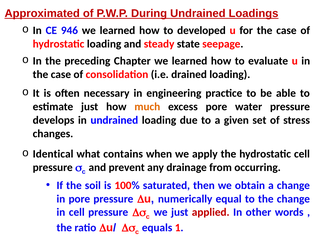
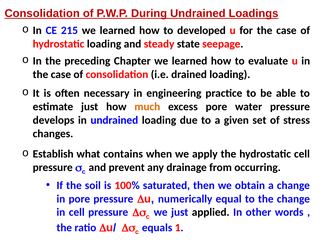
Approximated at (42, 13): Approximated -> Consolidation
946: 946 -> 215
Identical: Identical -> Establish
applied colour: red -> black
